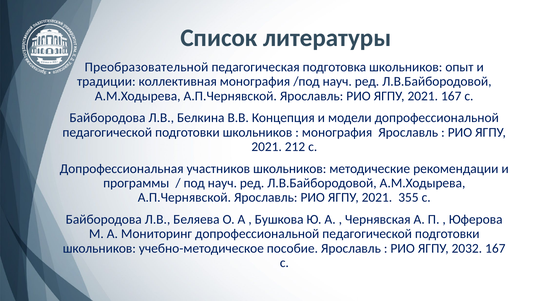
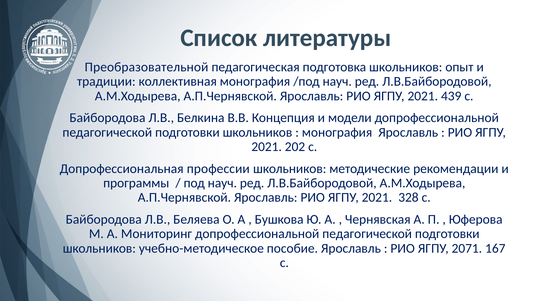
2021 167: 167 -> 439
212: 212 -> 202
участников: участников -> профессии
355: 355 -> 328
2032: 2032 -> 2071
